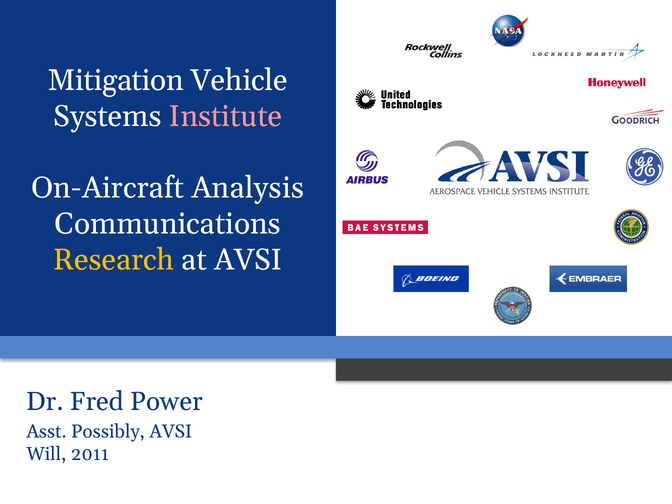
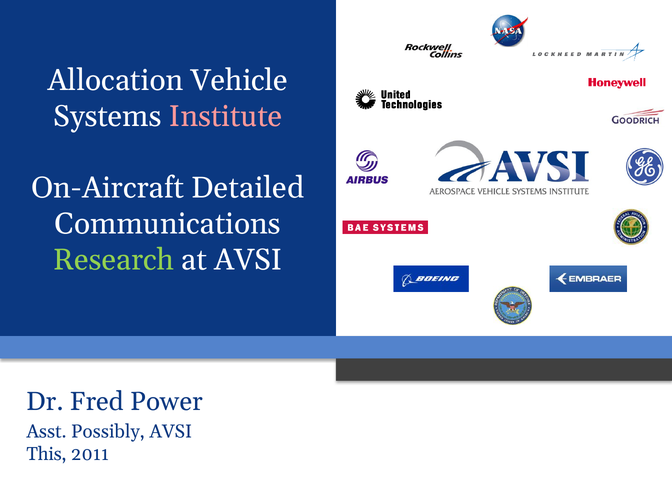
Mitigation: Mitigation -> Allocation
Analysis: Analysis -> Detailed
Research colour: yellow -> light green
Will: Will -> This
